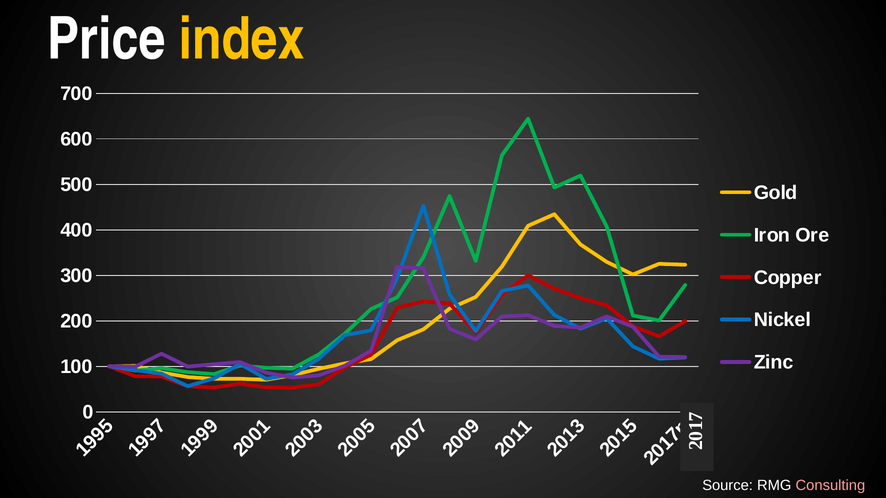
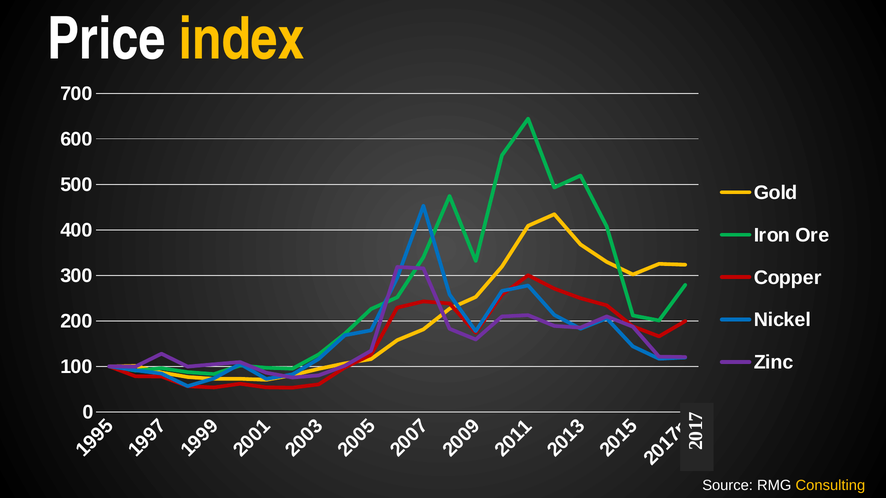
Consulting colour: pink -> yellow
